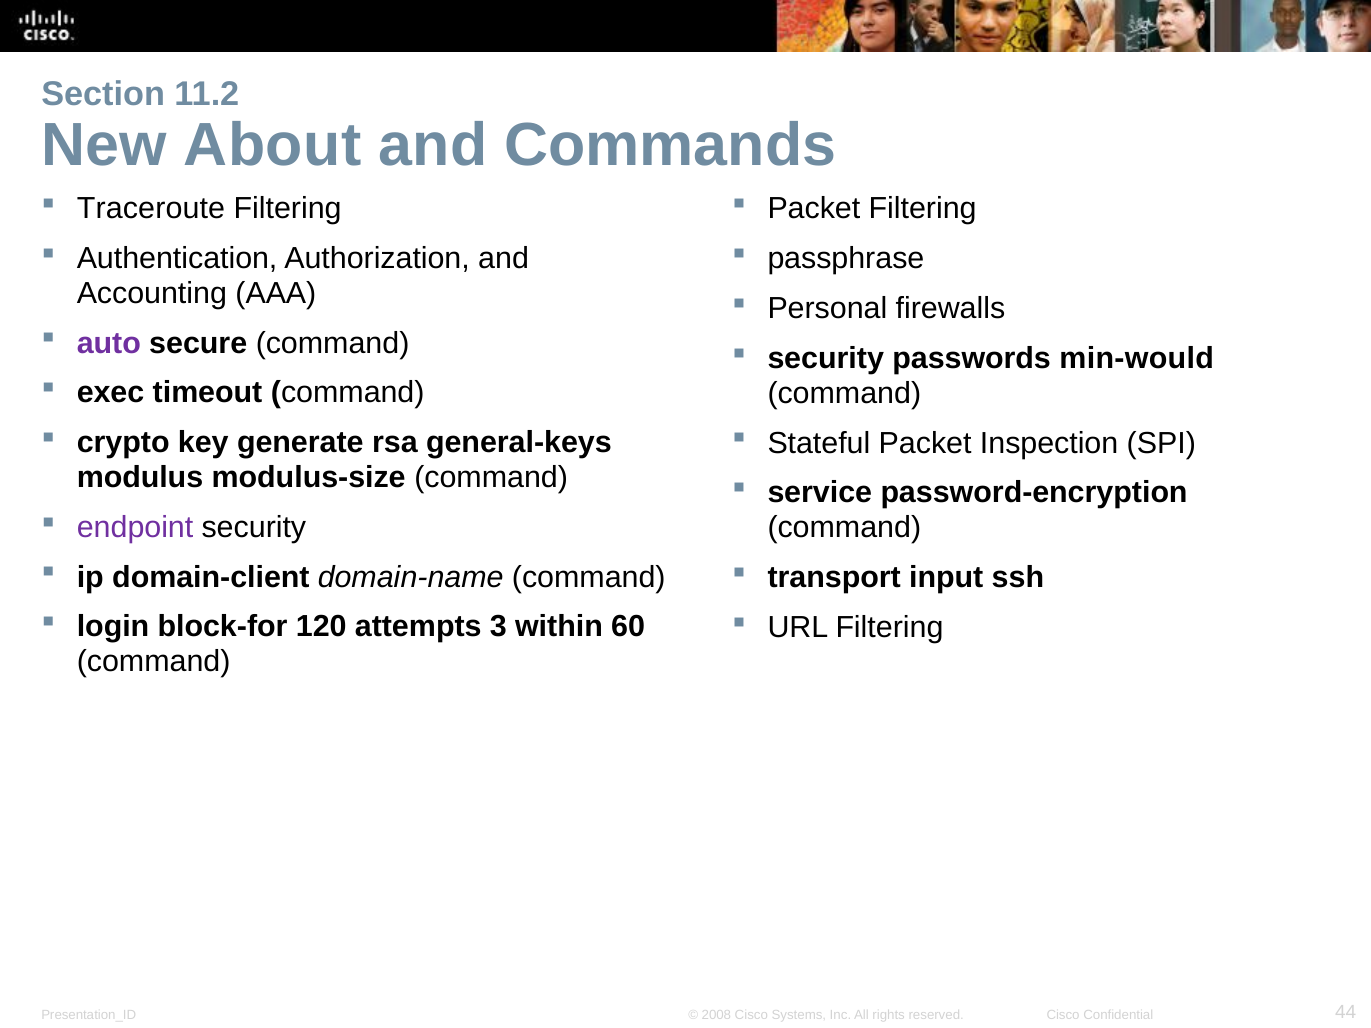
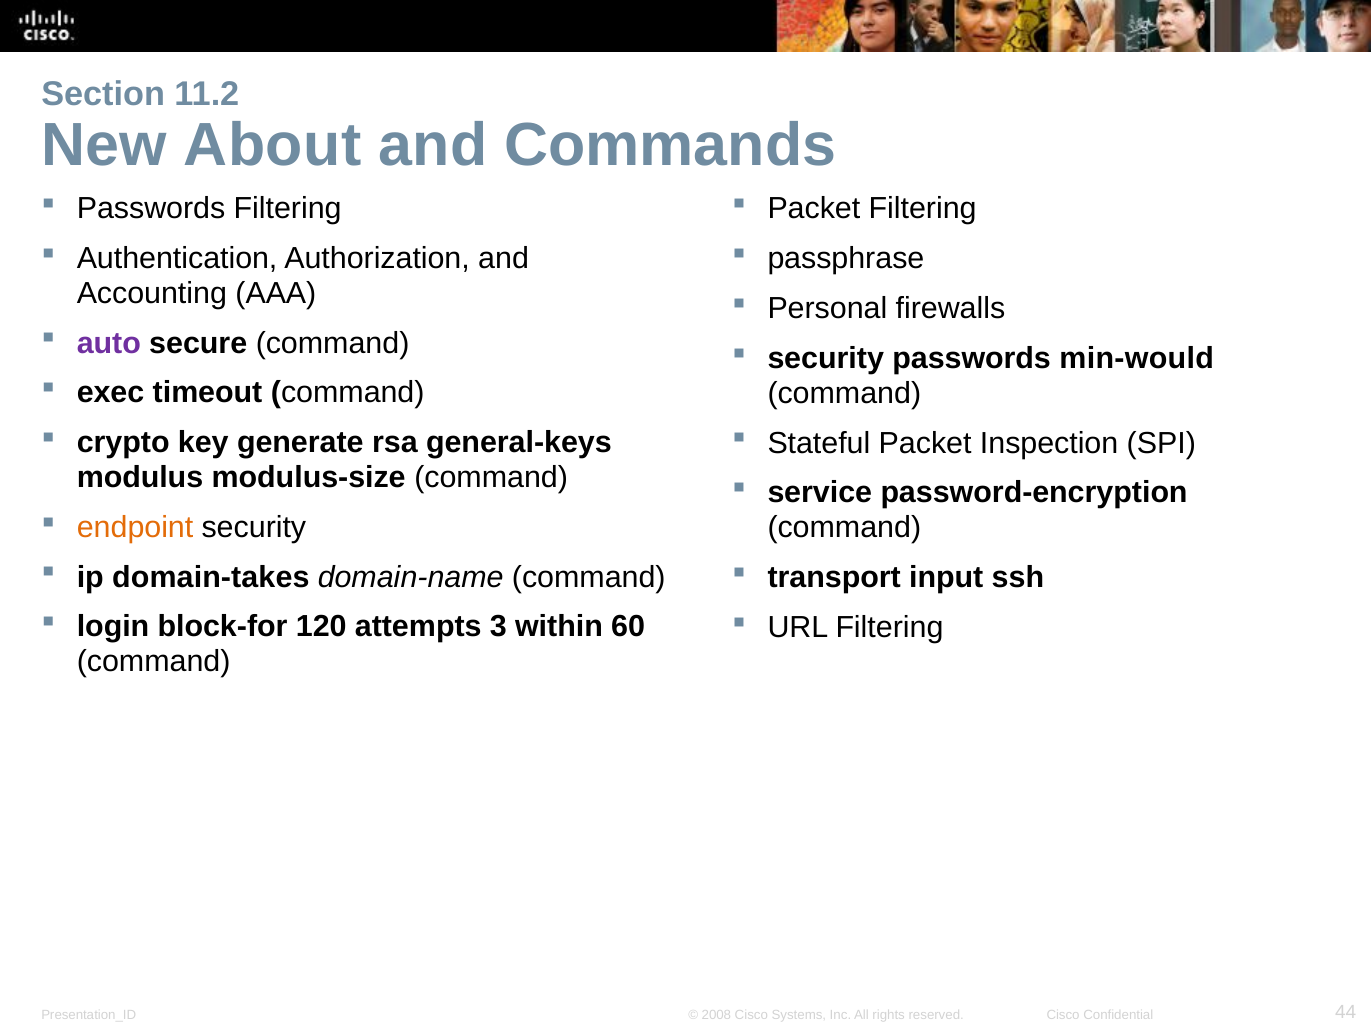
Traceroute at (151, 209): Traceroute -> Passwords
endpoint colour: purple -> orange
domain-client: domain-client -> domain-takes
